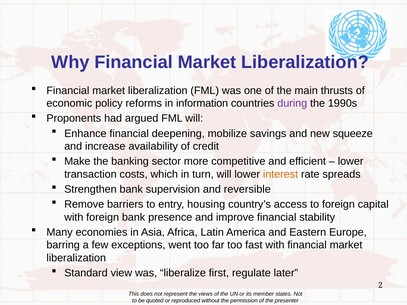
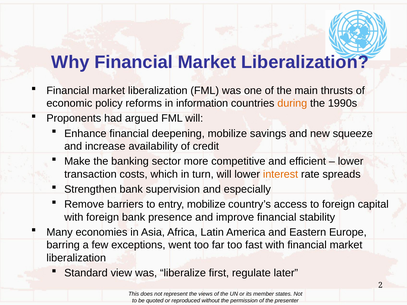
during colour: purple -> orange
reversible: reversible -> especially
entry housing: housing -> mobilize
